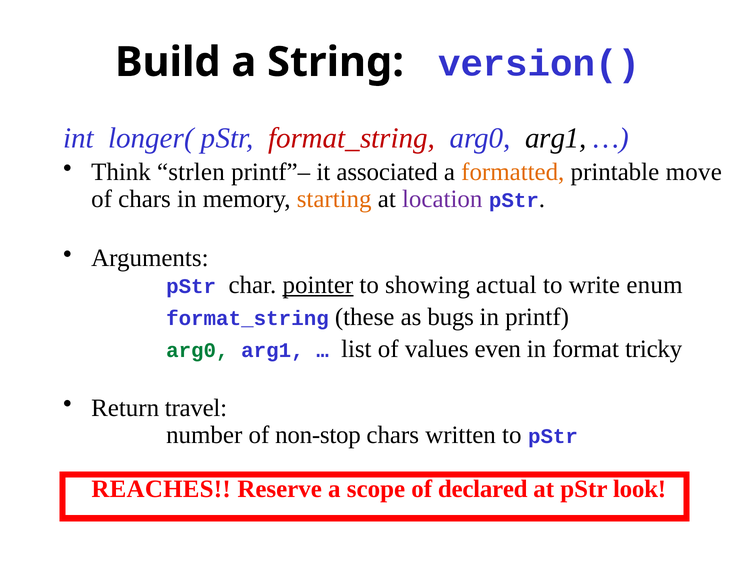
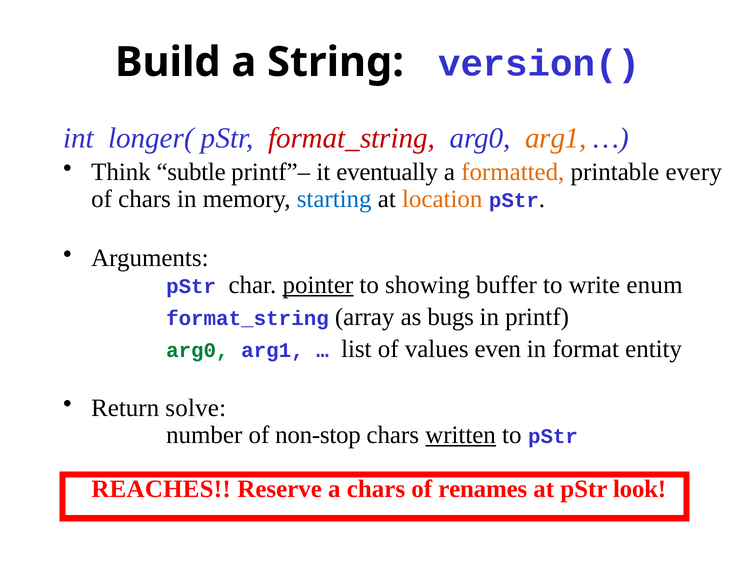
arg1 at (556, 138) colour: black -> orange
strlen: strlen -> subtle
associated: associated -> eventually
move: move -> every
starting colour: orange -> blue
location colour: purple -> orange
actual: actual -> buffer
these: these -> array
tricky: tricky -> entity
travel: travel -> solve
written underline: none -> present
a scope: scope -> chars
declared: declared -> renames
